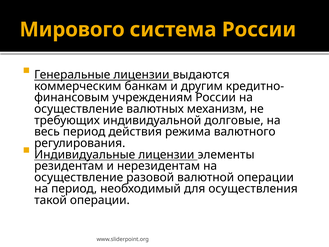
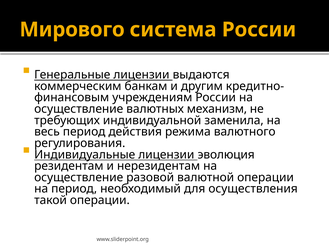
долговые: долговые -> заменила
элементы: элементы -> эволюция
